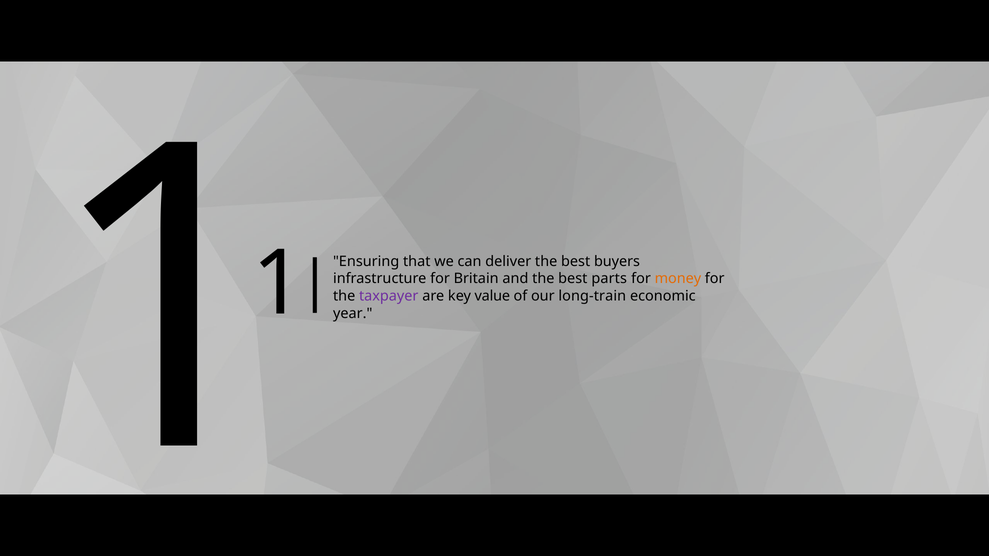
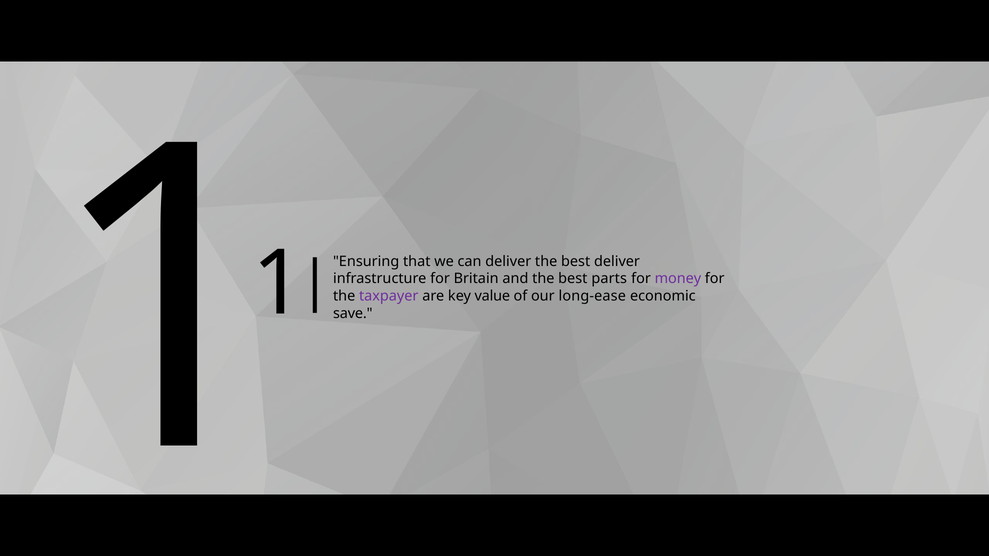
best buyers: buyers -> deliver
money colour: orange -> purple
long-train: long-train -> long-ease
year: year -> save
